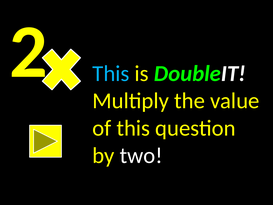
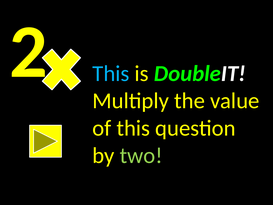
two colour: white -> light green
